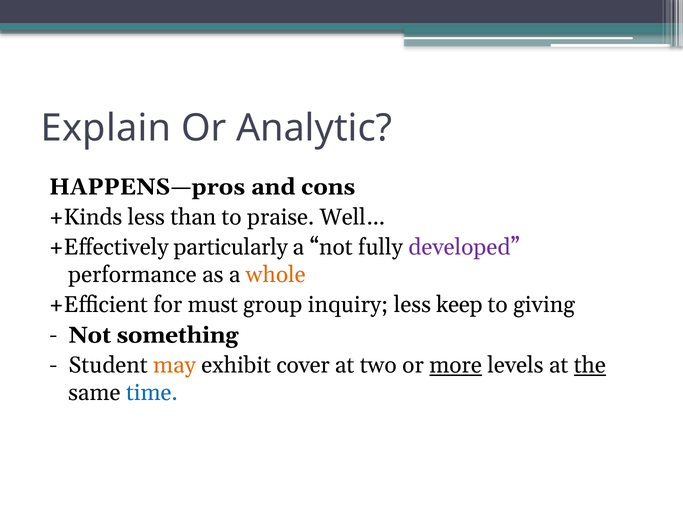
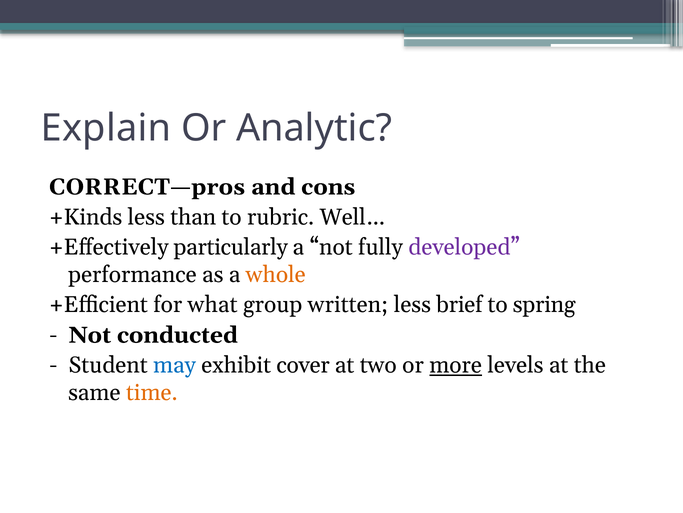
HAPPENS—pros: HAPPENS—pros -> CORRECT—pros
praise: praise -> rubric
must: must -> what
inquiry: inquiry -> written
keep: keep -> brief
giving: giving -> spring
something: something -> conducted
may colour: orange -> blue
the underline: present -> none
time colour: blue -> orange
